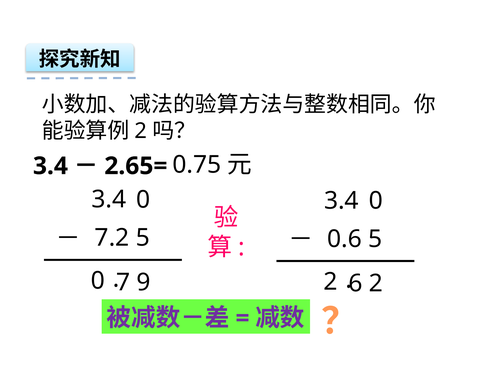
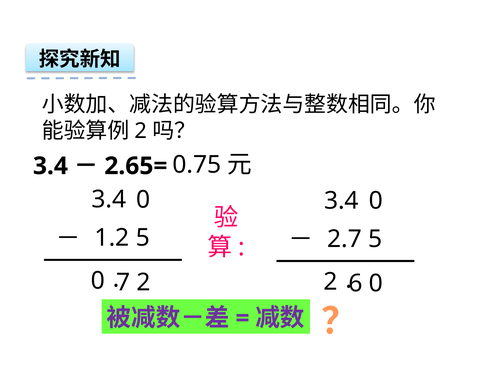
7.2: 7.2 -> 1.2
0.6: 0.6 -> 2.7
9 at (143, 282): 9 -> 2
2 at (376, 283): 2 -> 0
